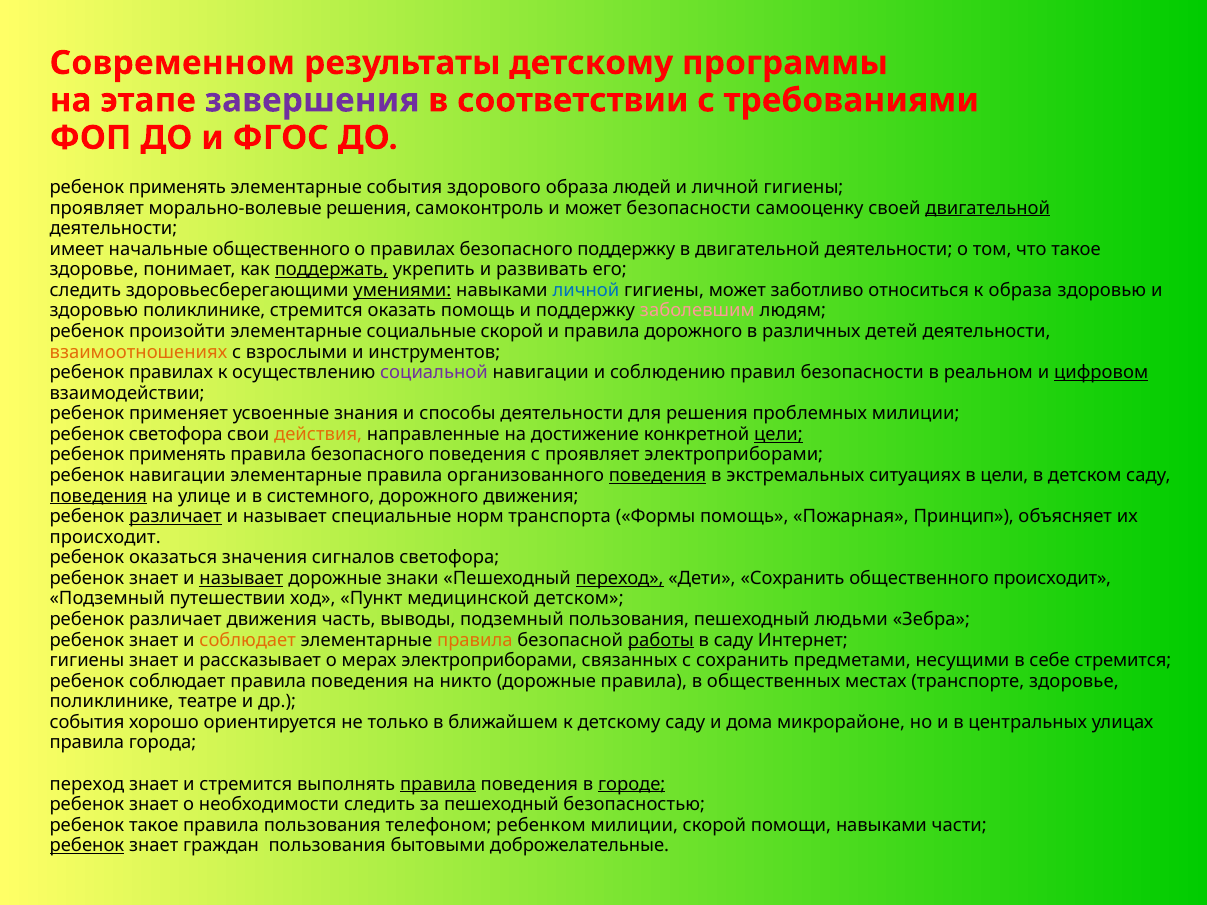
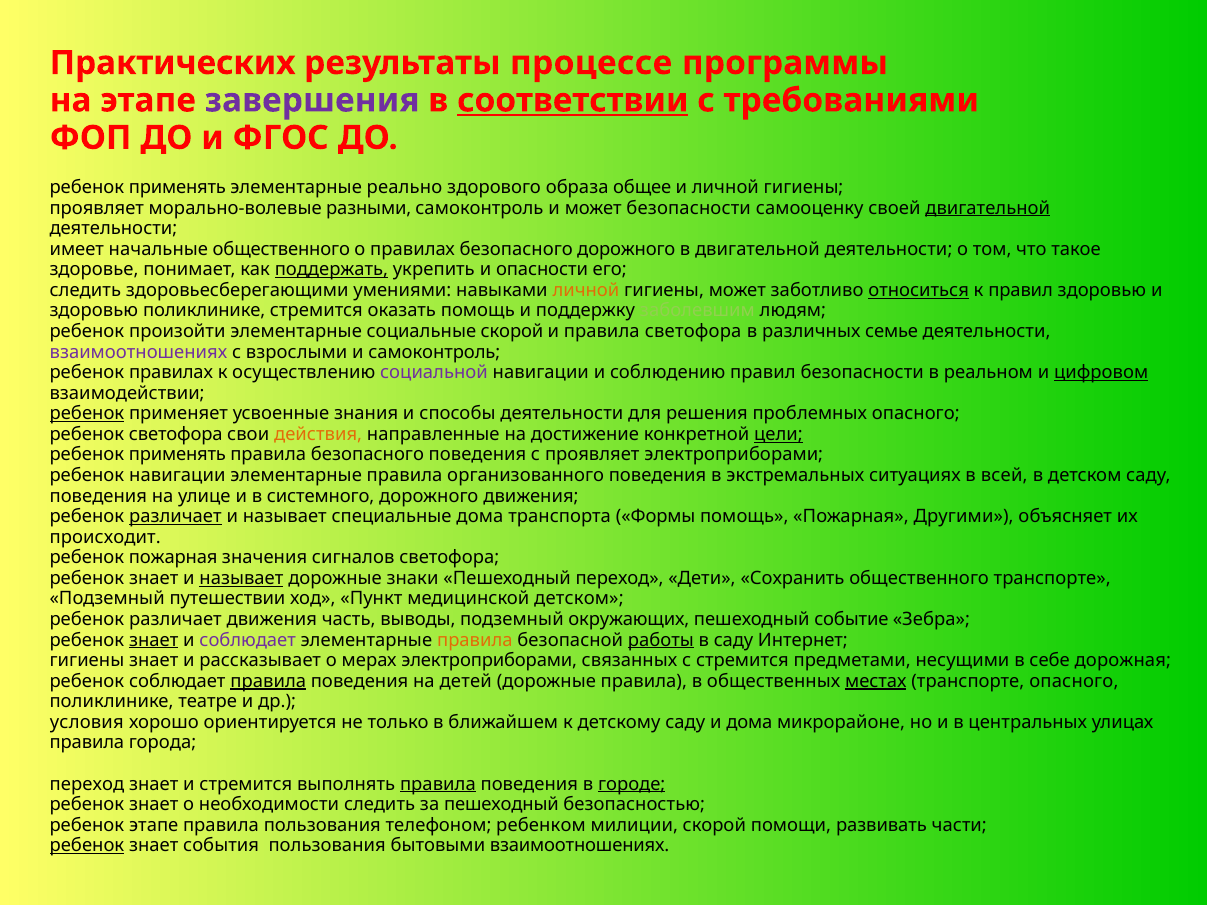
Современном: Современном -> Практических
результаты детскому: детскому -> процессе
соответствии underline: none -> present
элементарные события: события -> реально
людей: людей -> общее
морально-волевые решения: решения -> разными
безопасного поддержку: поддержку -> дорожного
развивать: развивать -> опасности
умениями underline: present -> none
личной at (586, 290) colour: blue -> orange
относиться underline: none -> present
к образа: образа -> правил
заболевшим colour: pink -> light green
правила дорожного: дорожного -> светофора
детей: детей -> семье
взаимоотношениях at (138, 352) colour: orange -> purple
и инструментов: инструментов -> самоконтроль
ребенок at (87, 414) underline: none -> present
проблемных милиции: милиции -> опасного
поведения at (657, 476) underline: present -> none
в цели: цели -> всей
поведения at (98, 496) underline: present -> none
специальные норм: норм -> дома
Принцип: Принцип -> Другими
ребенок оказаться: оказаться -> пожарная
переход at (620, 578) underline: present -> none
общественного происходит: происходит -> транспорте
подземный пользования: пользования -> окружающих
людьми: людьми -> событие
знает at (154, 640) underline: none -> present
соблюдает at (248, 640) colour: orange -> purple
с сохранить: сохранить -> стремится
себе стремится: стремится -> дорожная
правила at (268, 681) underline: none -> present
никто: никто -> детей
местах underline: none -> present
транспорте здоровье: здоровье -> опасного
события at (87, 722): события -> условия
ребенок такое: такое -> этапе
помощи навыками: навыками -> развивать
граждан: граждан -> события
бытовыми доброжелательные: доброжелательные -> взаимоотношениях
